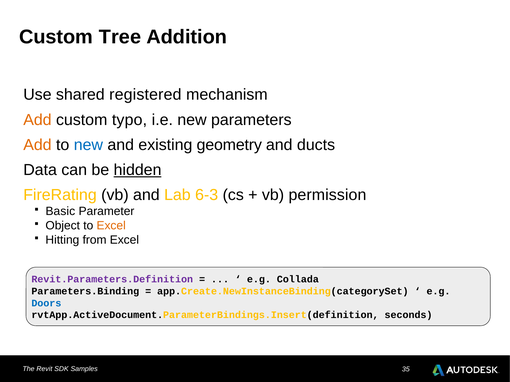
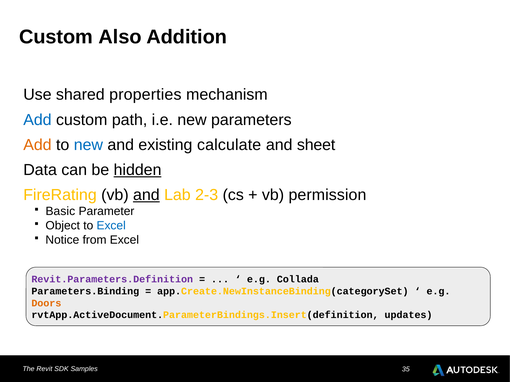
Tree: Tree -> Also
registered: registered -> properties
Add at (37, 120) colour: orange -> blue
typo: typo -> path
geometry: geometry -> calculate
ducts: ducts -> sheet
and at (146, 195) underline: none -> present
6-3: 6-3 -> 2-3
Excel at (111, 226) colour: orange -> blue
Hitting: Hitting -> Notice
Doors colour: blue -> orange
seconds: seconds -> updates
